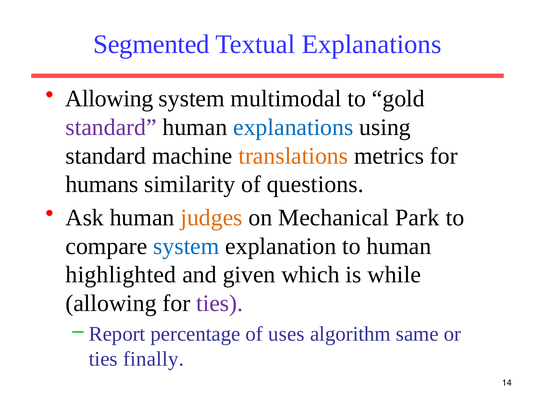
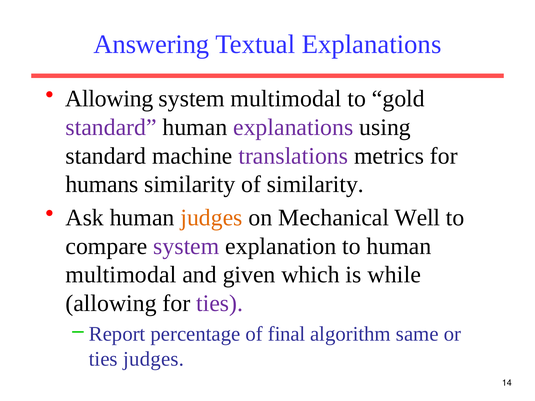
Segmented: Segmented -> Answering
explanations at (293, 127) colour: blue -> purple
translations colour: orange -> purple
of questions: questions -> similarity
Park: Park -> Well
system at (186, 246) colour: blue -> purple
highlighted at (121, 275): highlighted -> multimodal
uses: uses -> final
ties finally: finally -> judges
